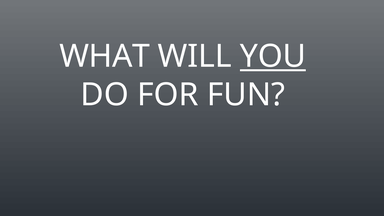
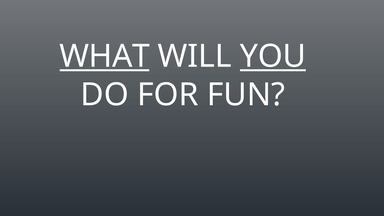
WHAT underline: none -> present
